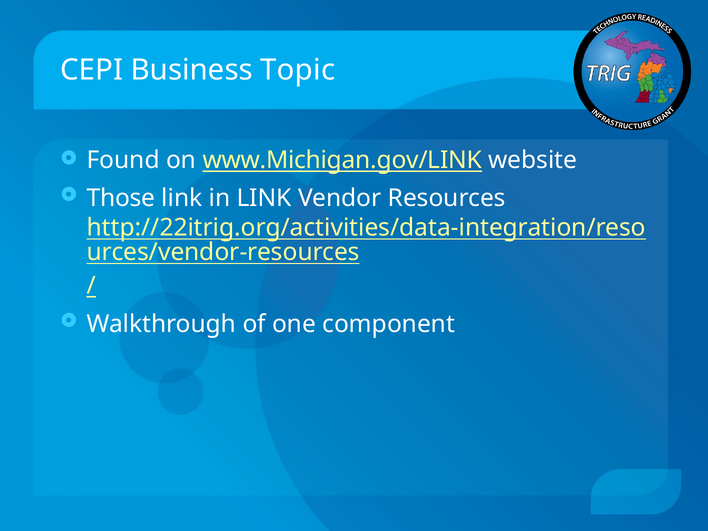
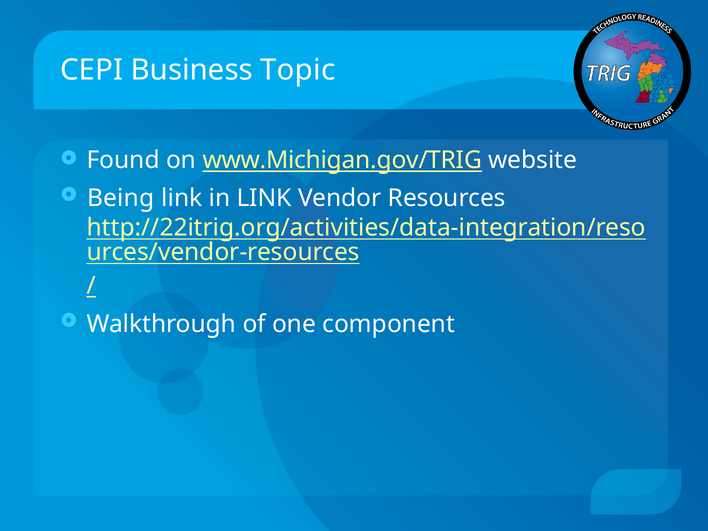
www.Michigan.gov/LINK: www.Michigan.gov/LINK -> www.Michigan.gov/TRIG
Those: Those -> Being
